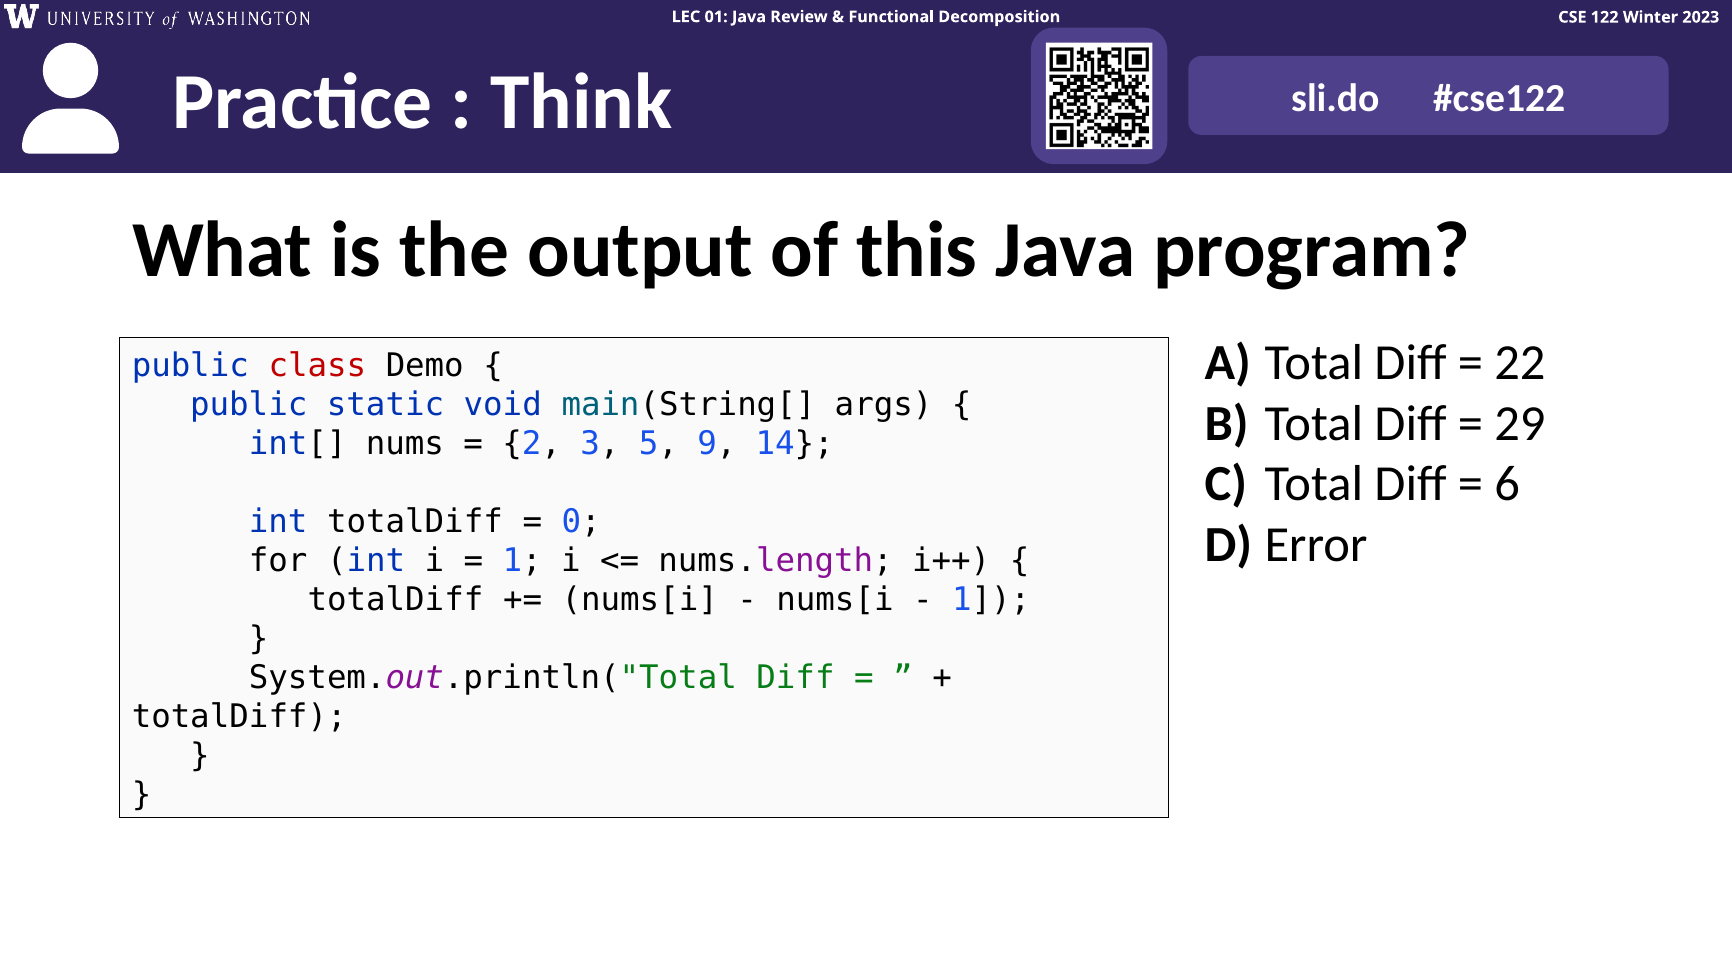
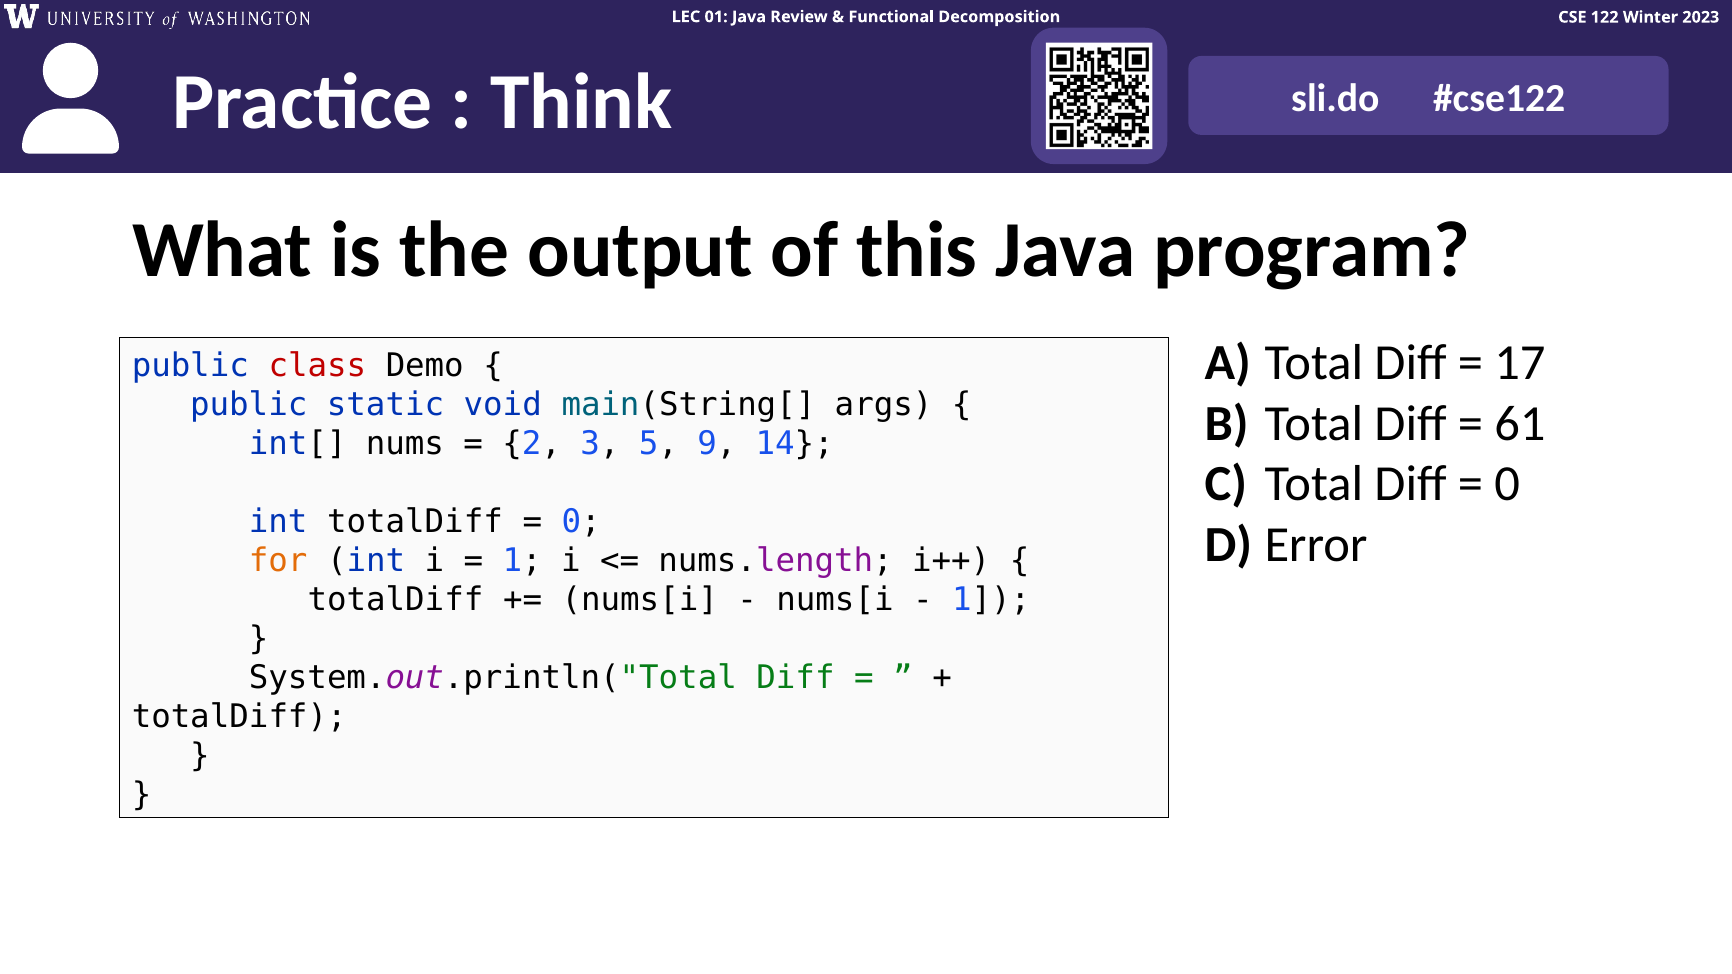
22: 22 -> 17
29: 29 -> 61
6 at (1507, 484): 6 -> 0
for colour: black -> orange
